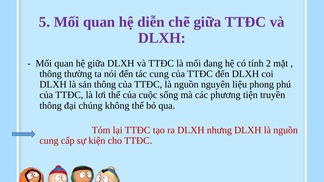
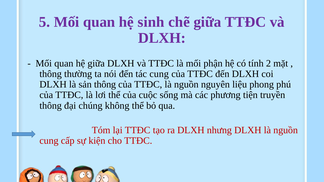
diễn: diễn -> sinh
đang: đang -> phận
